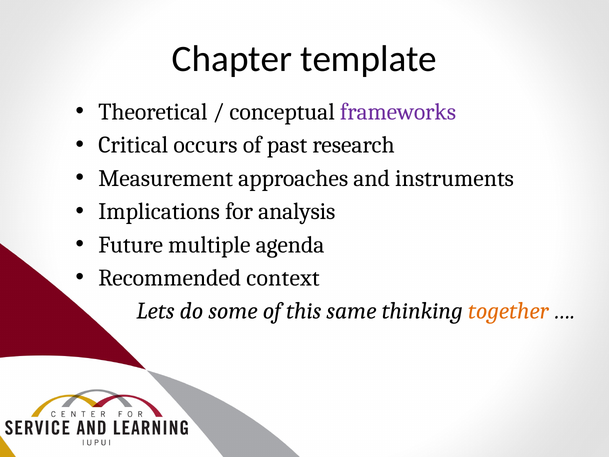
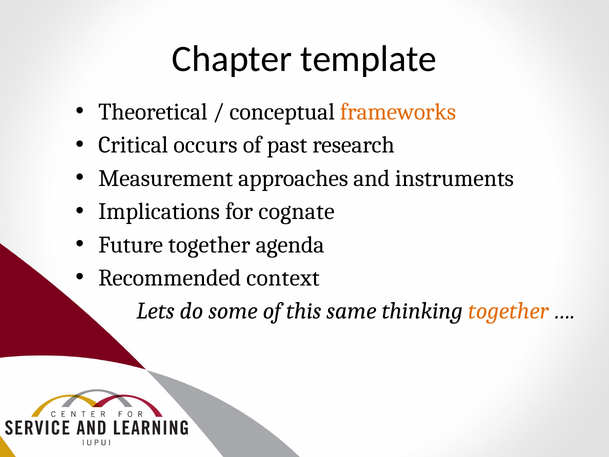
frameworks colour: purple -> orange
analysis: analysis -> cognate
Future multiple: multiple -> together
